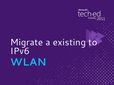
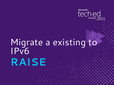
WLAN: WLAN -> RAISE
